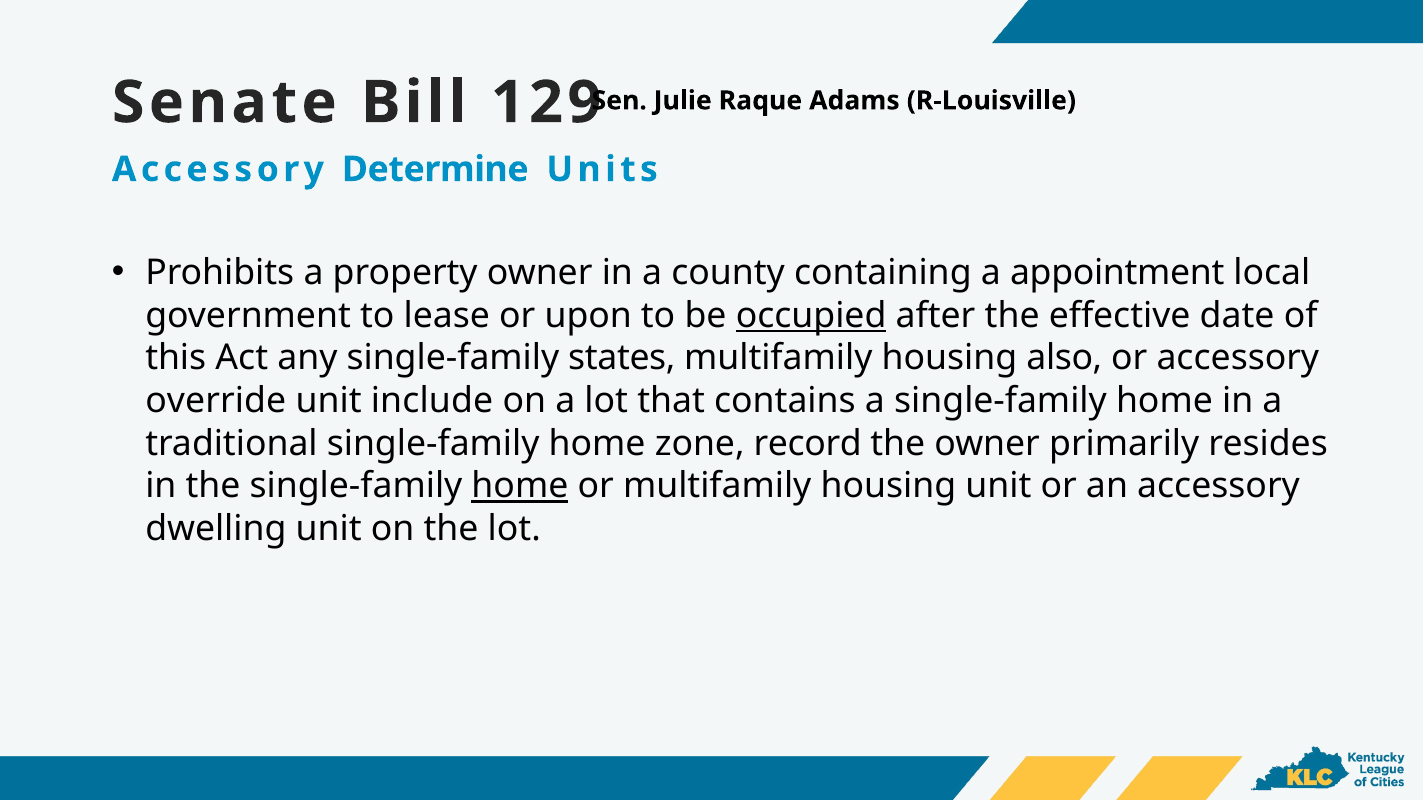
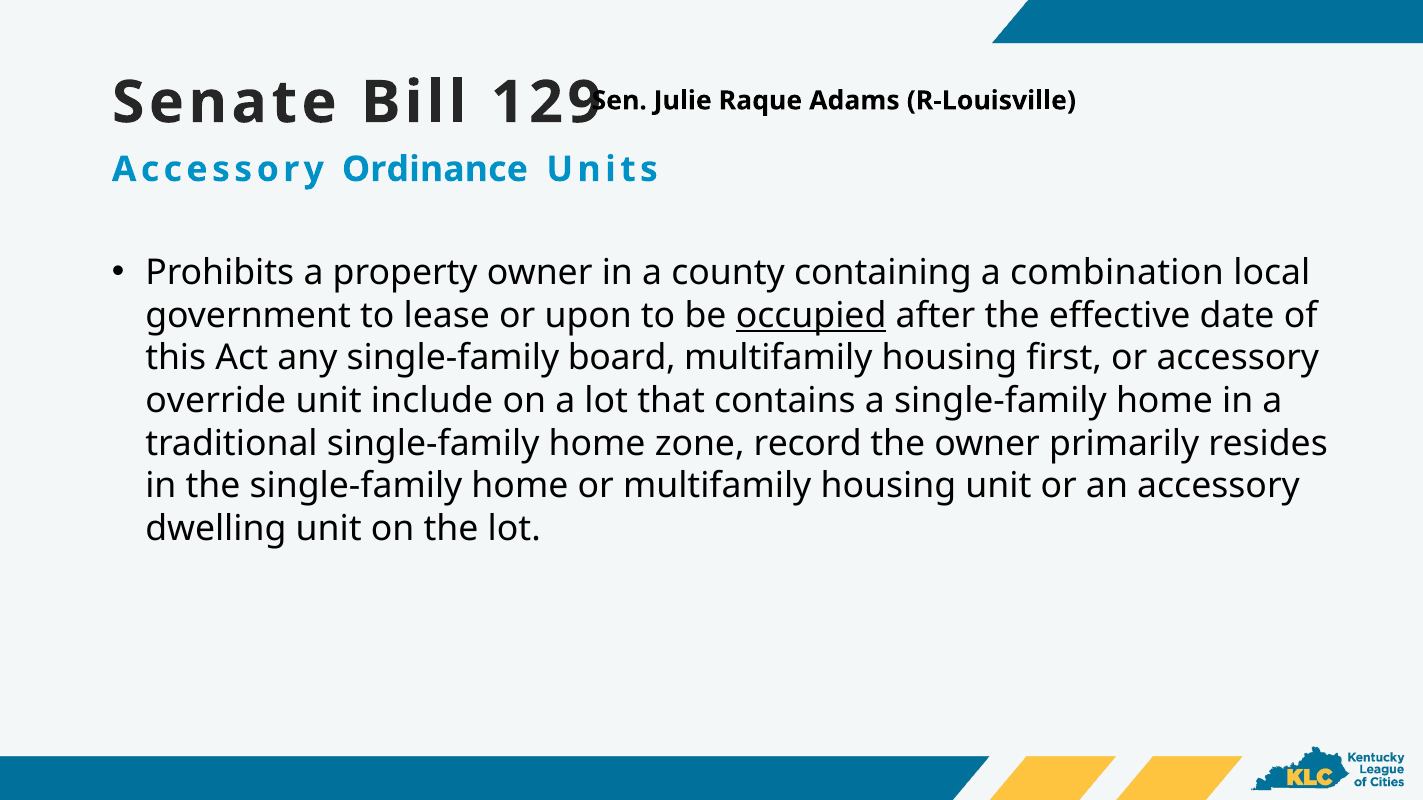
Determine: Determine -> Ordinance
appointment: appointment -> combination
states: states -> board
also: also -> first
home at (520, 486) underline: present -> none
